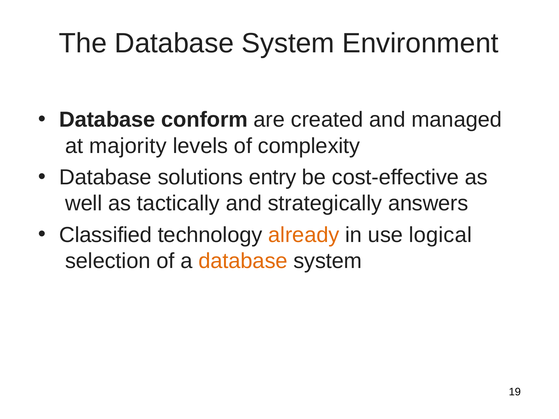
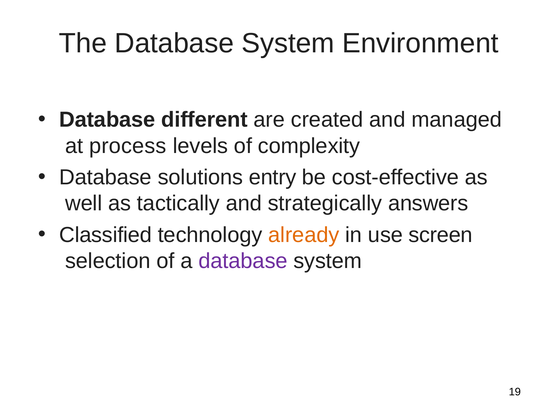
conform: conform -> different
majority: majority -> process
logical: logical -> screen
database at (243, 261) colour: orange -> purple
